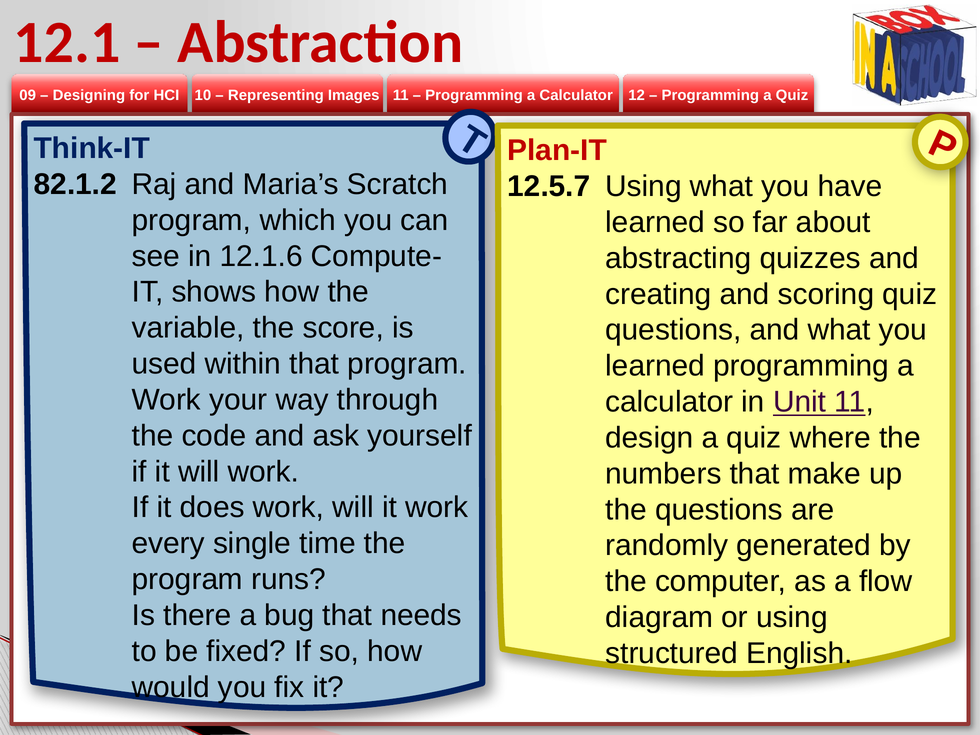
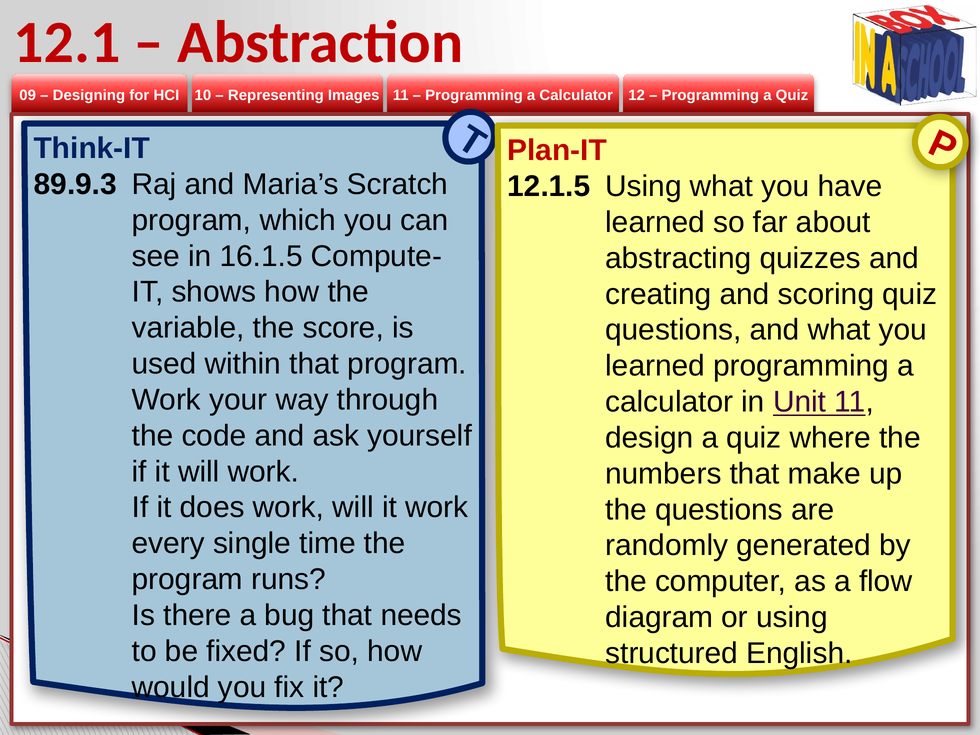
82.1.2: 82.1.2 -> 89.9.3
12.5.7: 12.5.7 -> 12.1.5
12.1.6: 12.1.6 -> 16.1.5
